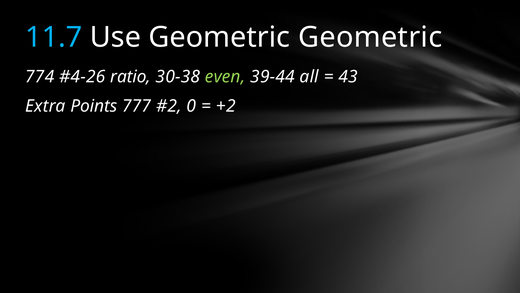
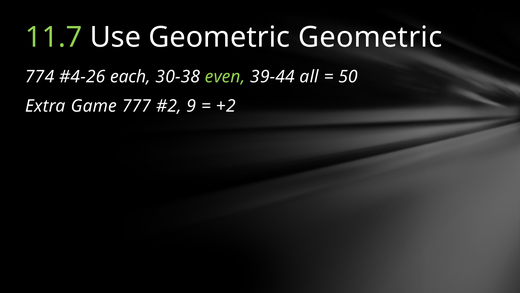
11.7 colour: light blue -> light green
ratio: ratio -> each
43: 43 -> 50
Points: Points -> Game
0: 0 -> 9
